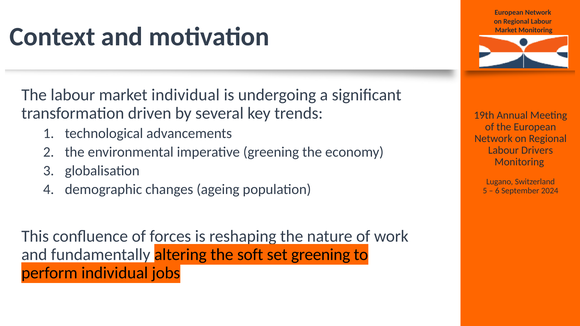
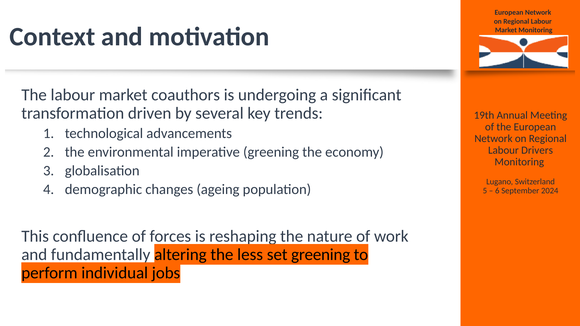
market individual: individual -> coauthors
soft: soft -> less
